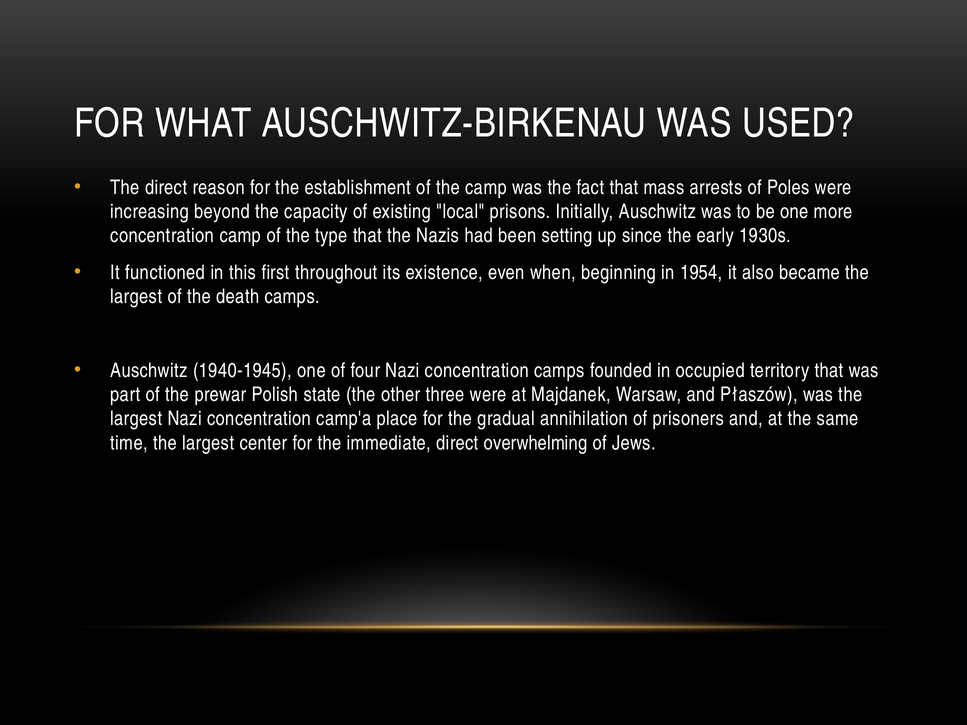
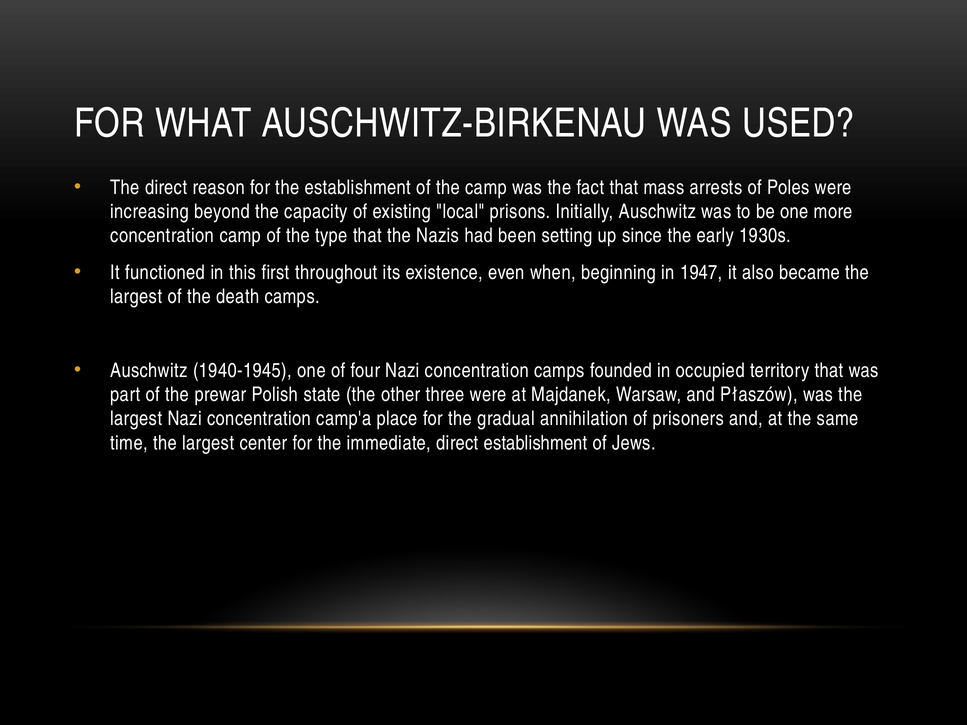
1954: 1954 -> 1947
direct overwhelming: overwhelming -> establishment
